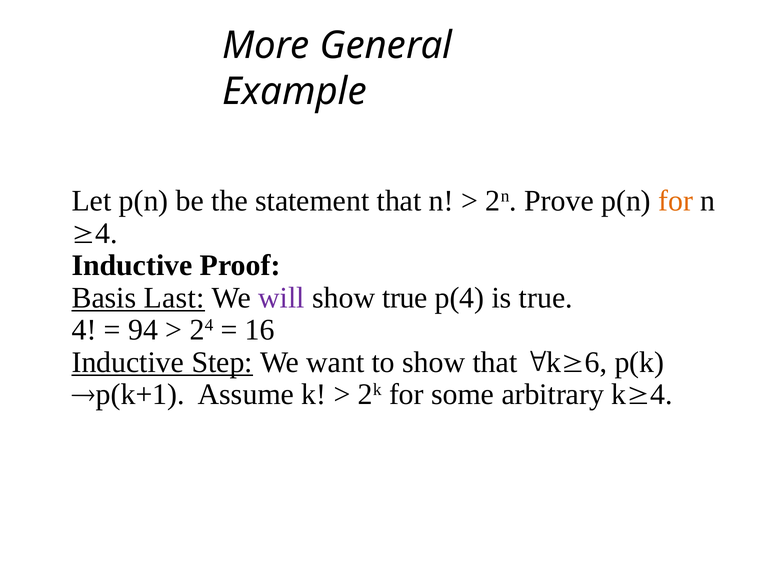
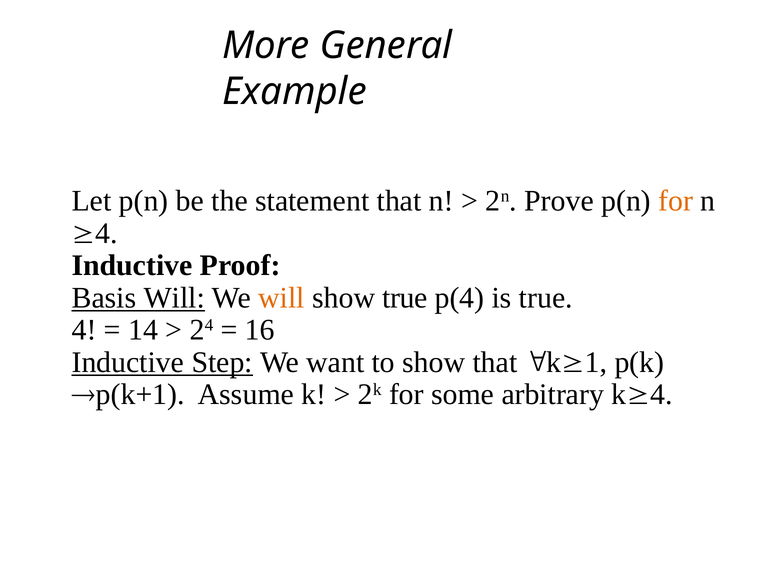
Basis Last: Last -> Will
will at (282, 298) colour: purple -> orange
94: 94 -> 14
6: 6 -> 1
